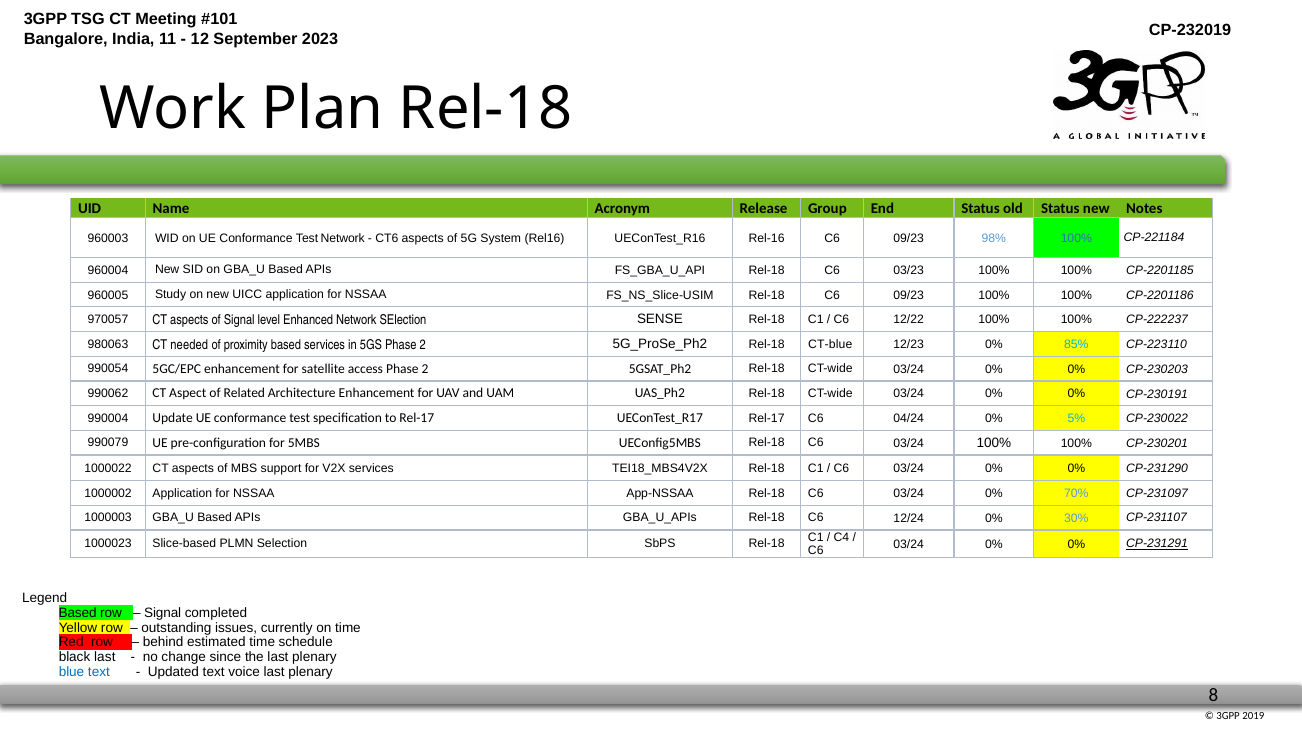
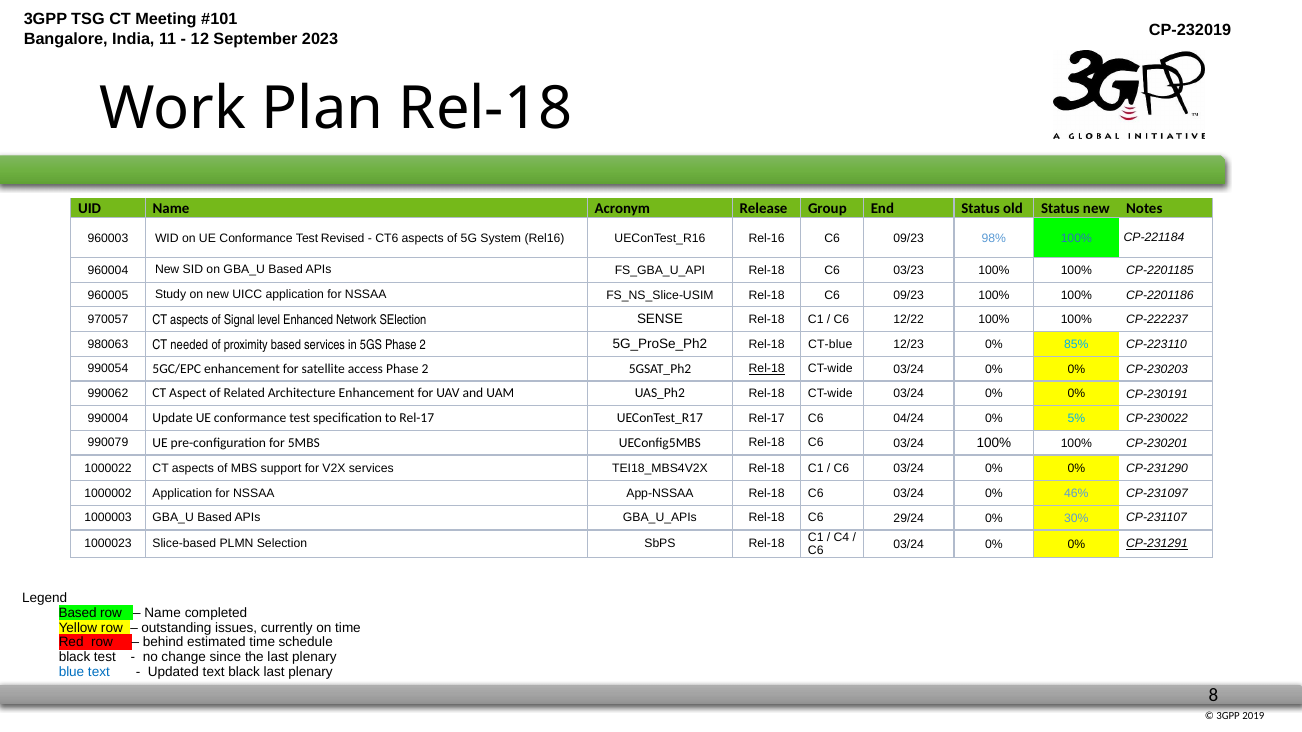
Test Network: Network -> Revised
Rel-18 at (767, 369) underline: none -> present
70%: 70% -> 46%
12/24: 12/24 -> 29/24
Signal at (163, 613): Signal -> Name
black last: last -> test
text voice: voice -> black
